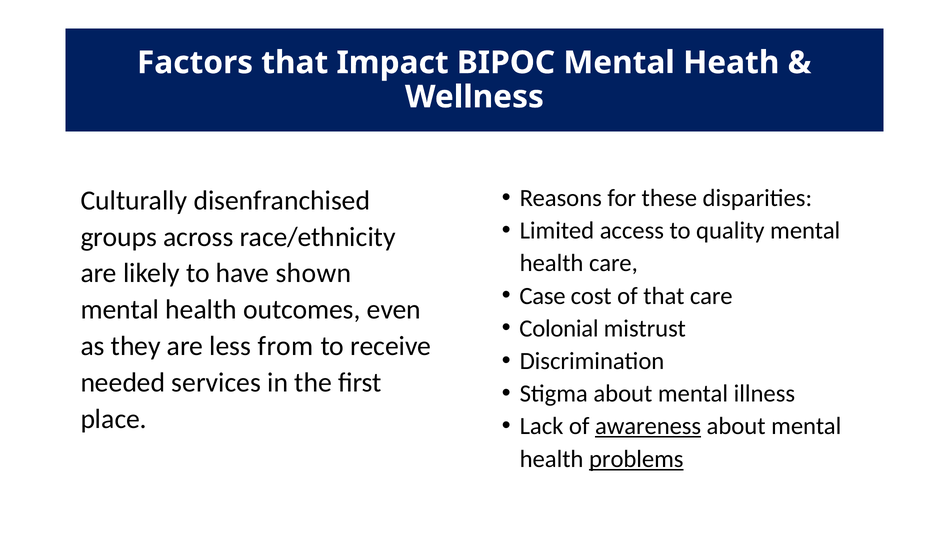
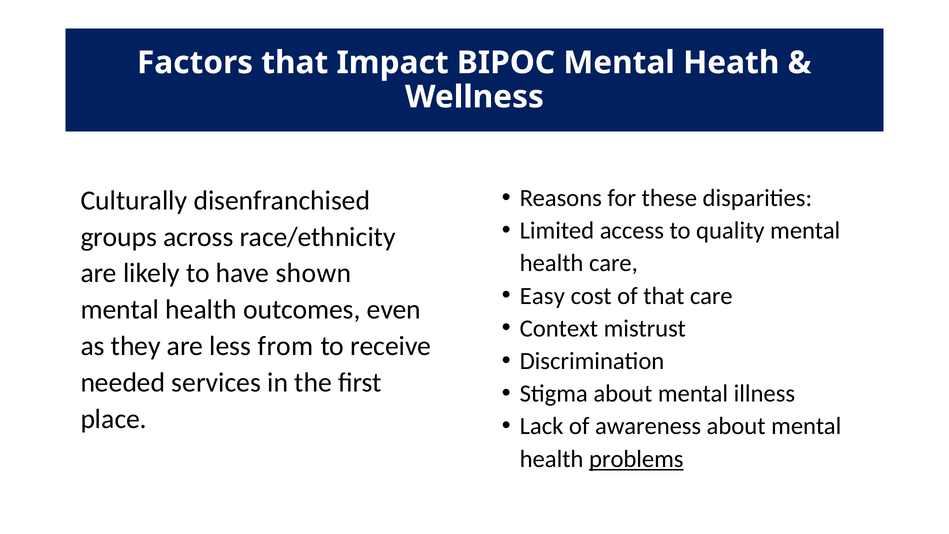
Case: Case -> Easy
Colonial: Colonial -> Context
awareness underline: present -> none
